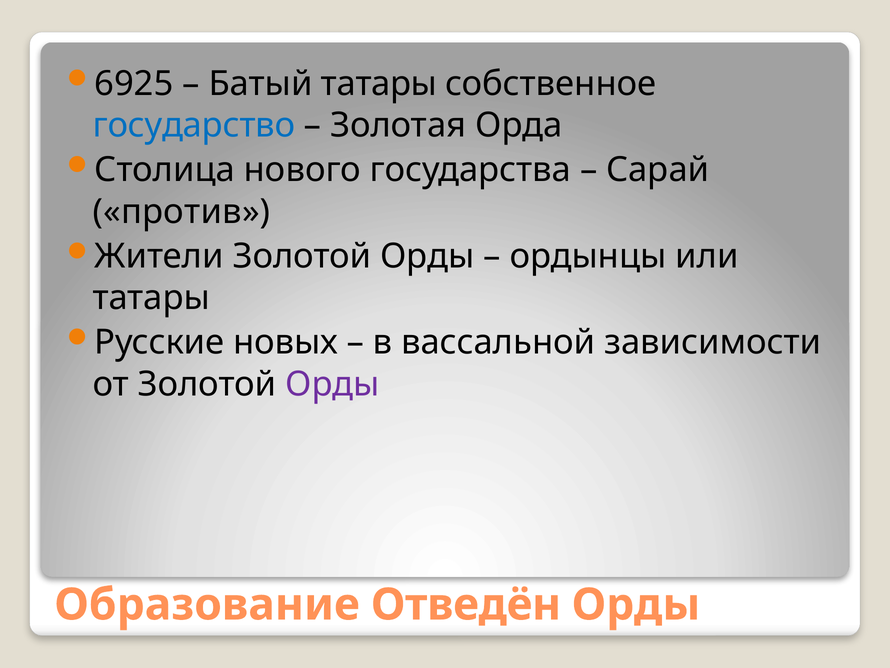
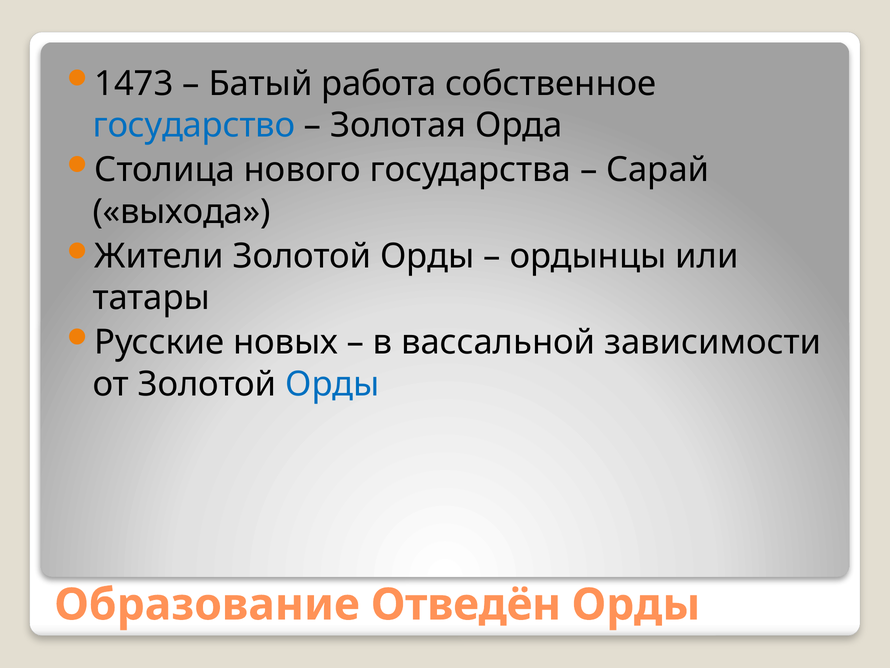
6925: 6925 -> 1473
Батый татары: татары -> работа
против: против -> выхода
Орды at (332, 384) colour: purple -> blue
